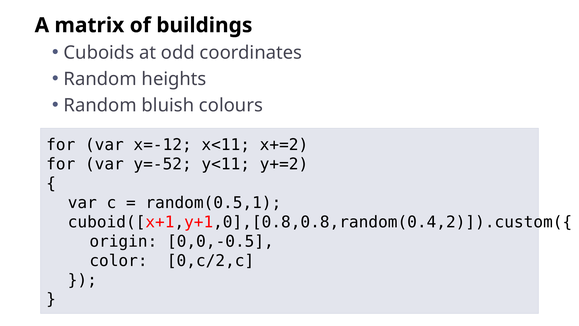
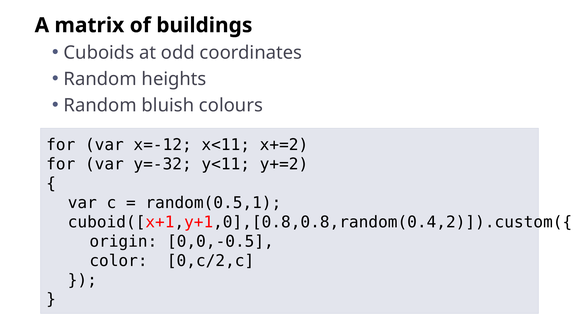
y=-52: y=-52 -> y=-32
